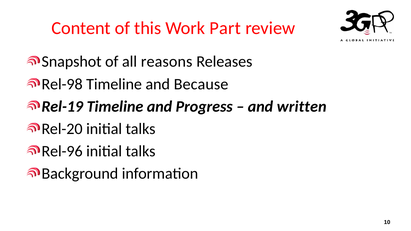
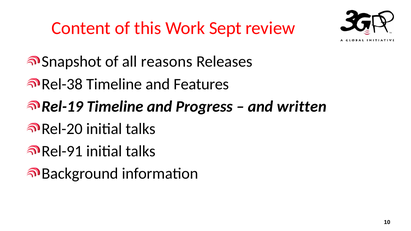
Part: Part -> Sept
Rel-98: Rel-98 -> Rel-38
Because: Because -> Features
Rel-96: Rel-96 -> Rel-91
